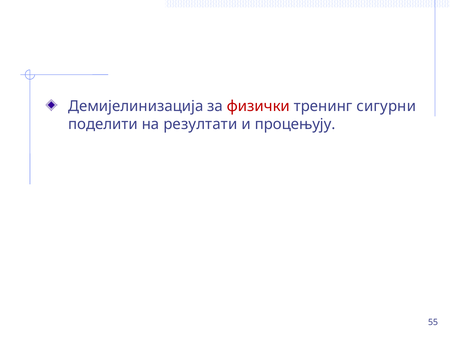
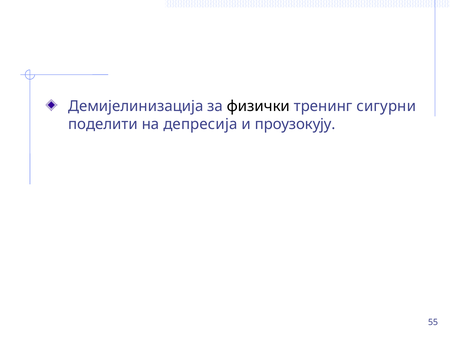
физички colour: red -> black
резултати: резултати -> депресија
процењују: процењују -> проузокују
